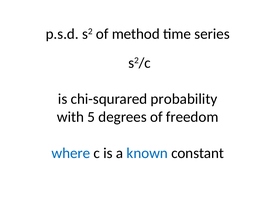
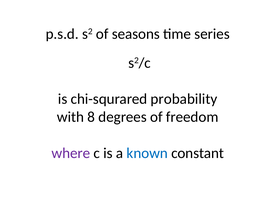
method: method -> seasons
5: 5 -> 8
where colour: blue -> purple
